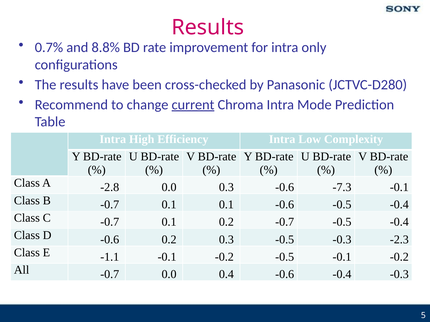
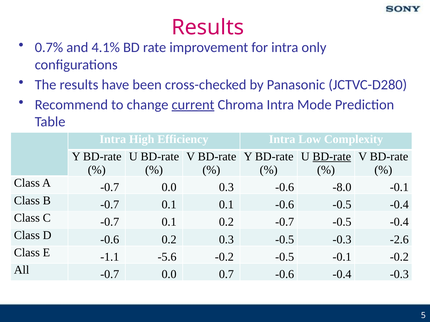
8.8%: 8.8% -> 4.1%
BD-rate at (332, 157) underline: none -> present
A -2.8: -2.8 -> -0.7
-7.3: -7.3 -> -8.0
-2.3: -2.3 -> -2.6
-1.1 -0.1: -0.1 -> -5.6
0.4: 0.4 -> 0.7
